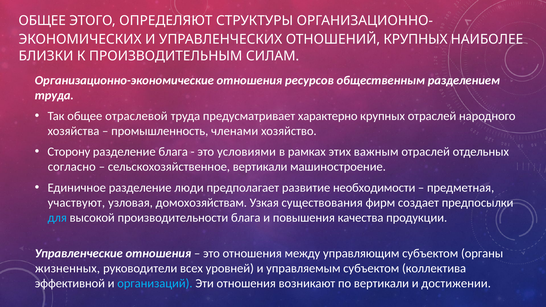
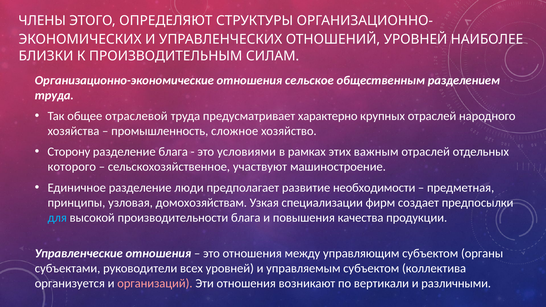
ОБЩЕЕ at (42, 21): ОБЩЕЕ -> ЧЛЕНЫ
ОТНОШЕНИЙ КРУПНЫХ: КРУПНЫХ -> УРОВНЕЙ
ресурсов: ресурсов -> сельское
членами: членами -> сложное
согласно: согласно -> которого
сельскохозяйственное вертикали: вертикали -> участвуют
участвуют: участвуют -> принципы
существования: существования -> специализации
жизненных: жизненных -> субъектами
эффективной: эффективной -> организуется
организаций colour: light blue -> pink
достижении: достижении -> различными
